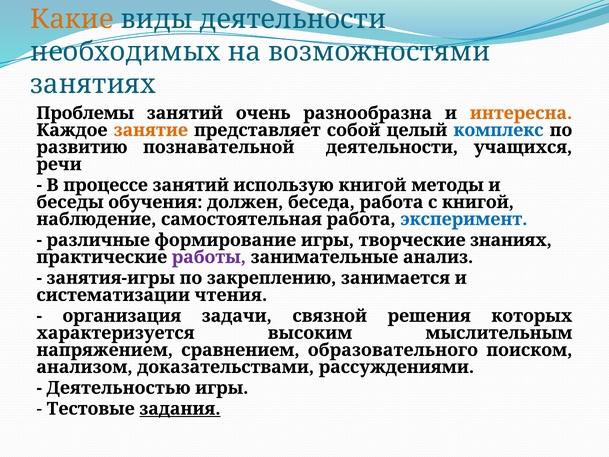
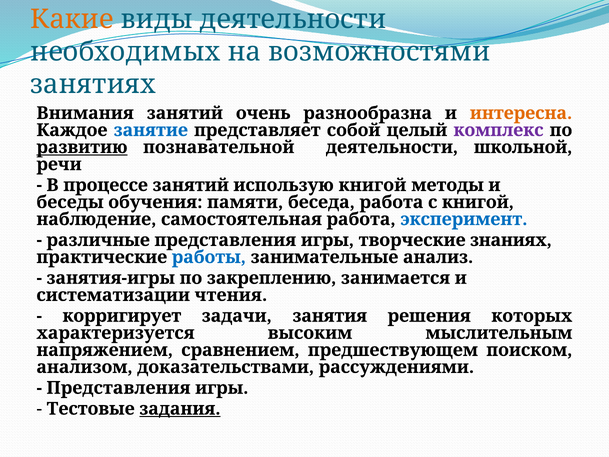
Проблемы: Проблемы -> Внимания
занятие colour: orange -> blue
комплекс colour: blue -> purple
развитию underline: none -> present
учащихся: учащихся -> школьной
должен: должен -> памяти
различные формирование: формирование -> представления
работы colour: purple -> blue
организация: организация -> корригирует
связной: связной -> занятия
образовательного: образовательного -> предшествующем
Деятельностью at (118, 388): Деятельностью -> Представления
